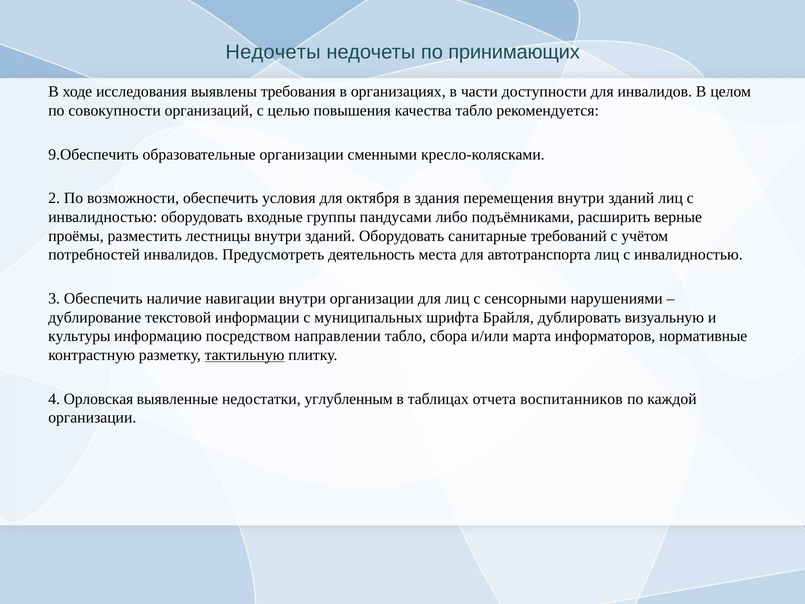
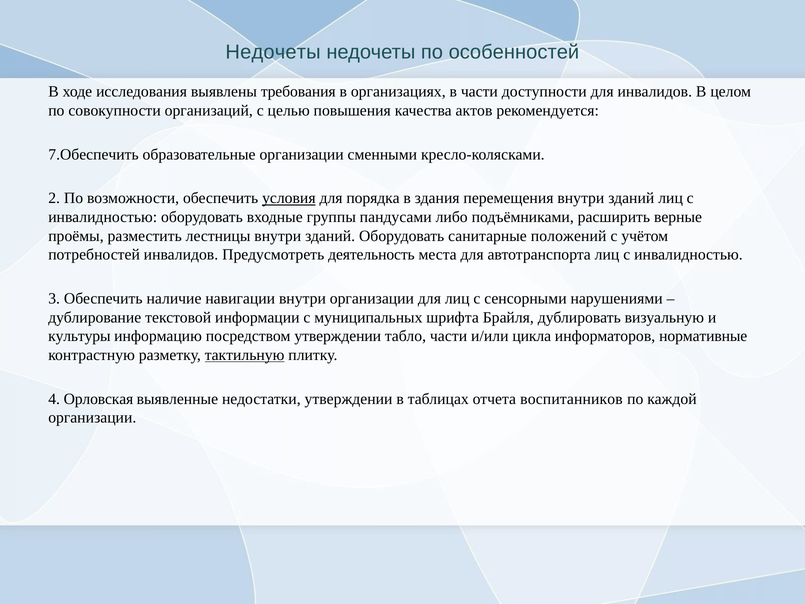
принимающих: принимающих -> особенностей
качества табло: табло -> актов
9.Обеспечить: 9.Обеспечить -> 7.Обеспечить
условия underline: none -> present
октября: октября -> порядка
требований: требований -> положений
посредством направлении: направлении -> утверждении
табло сбора: сбора -> части
марта: марта -> цикла
недостатки углубленным: углубленным -> утверждении
